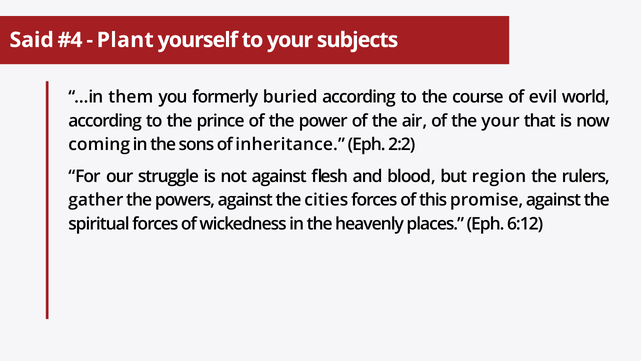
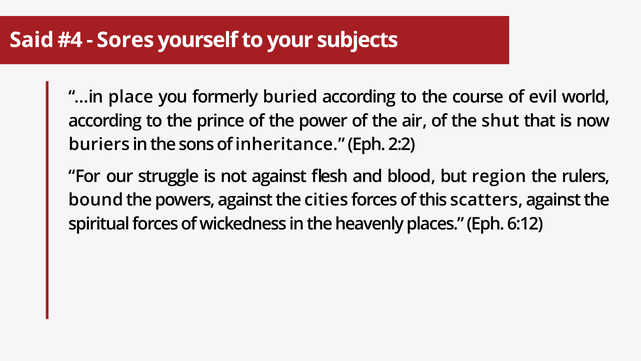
Plant: Plant -> Sores
them: them -> place
the your: your -> shut
coming: coming -> buriers
gather: gather -> bound
promise: promise -> scatters
